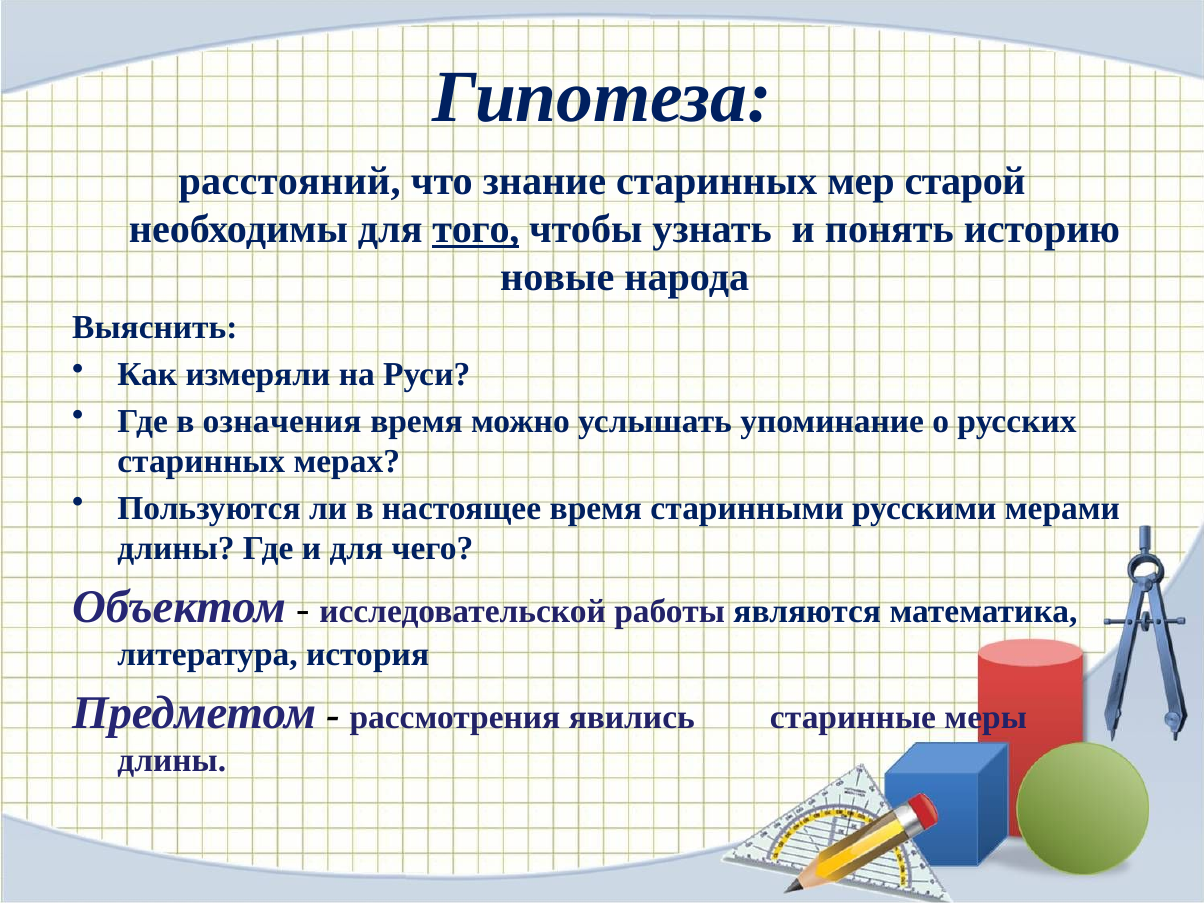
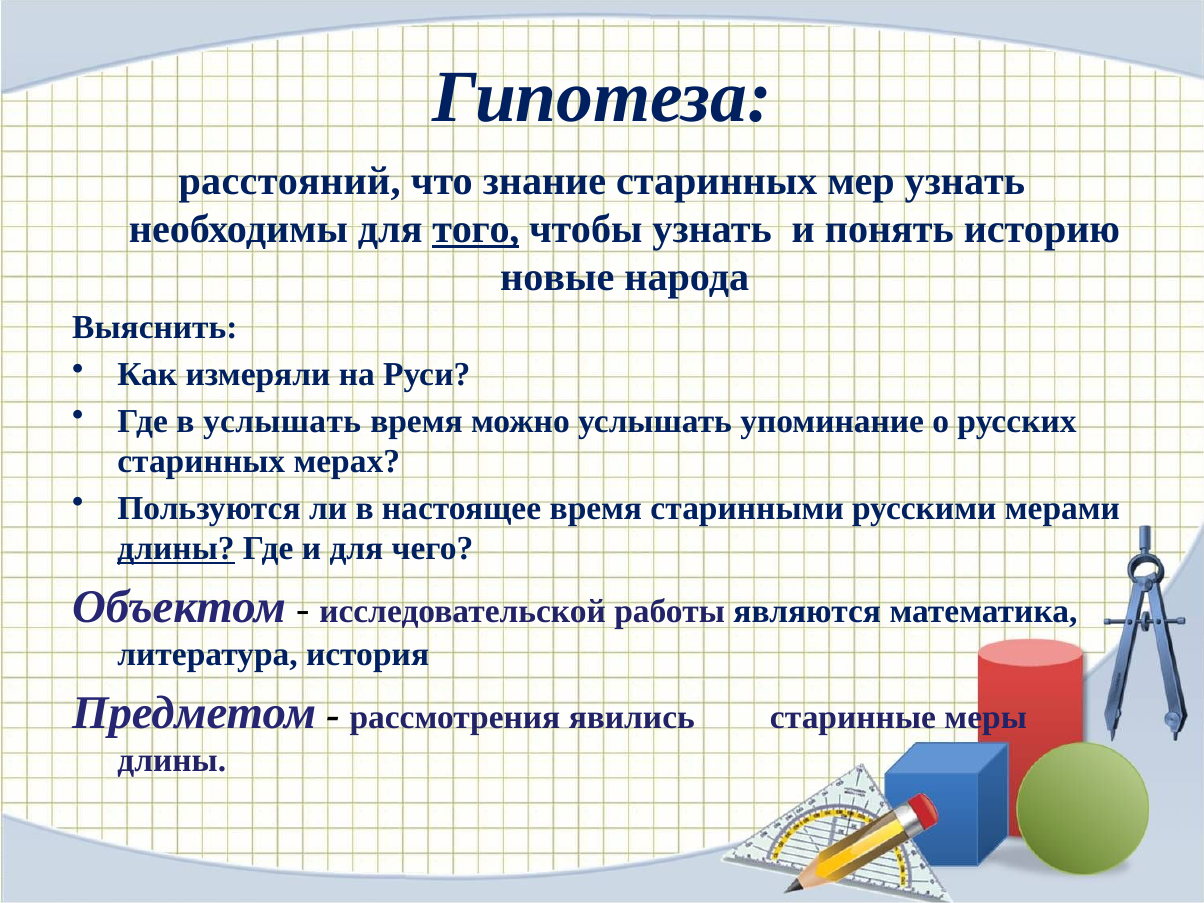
мер старой: старой -> узнать
в означения: означения -> услышать
длины at (176, 548) underline: none -> present
